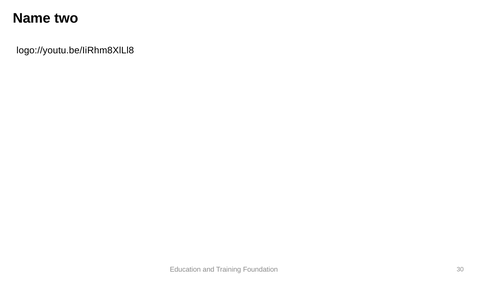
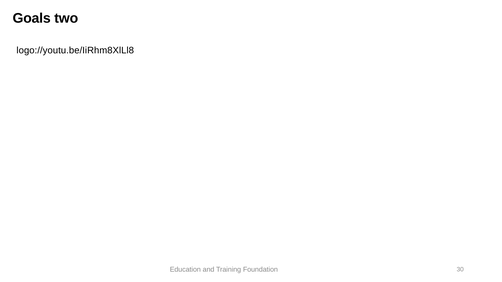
Name: Name -> Goals
